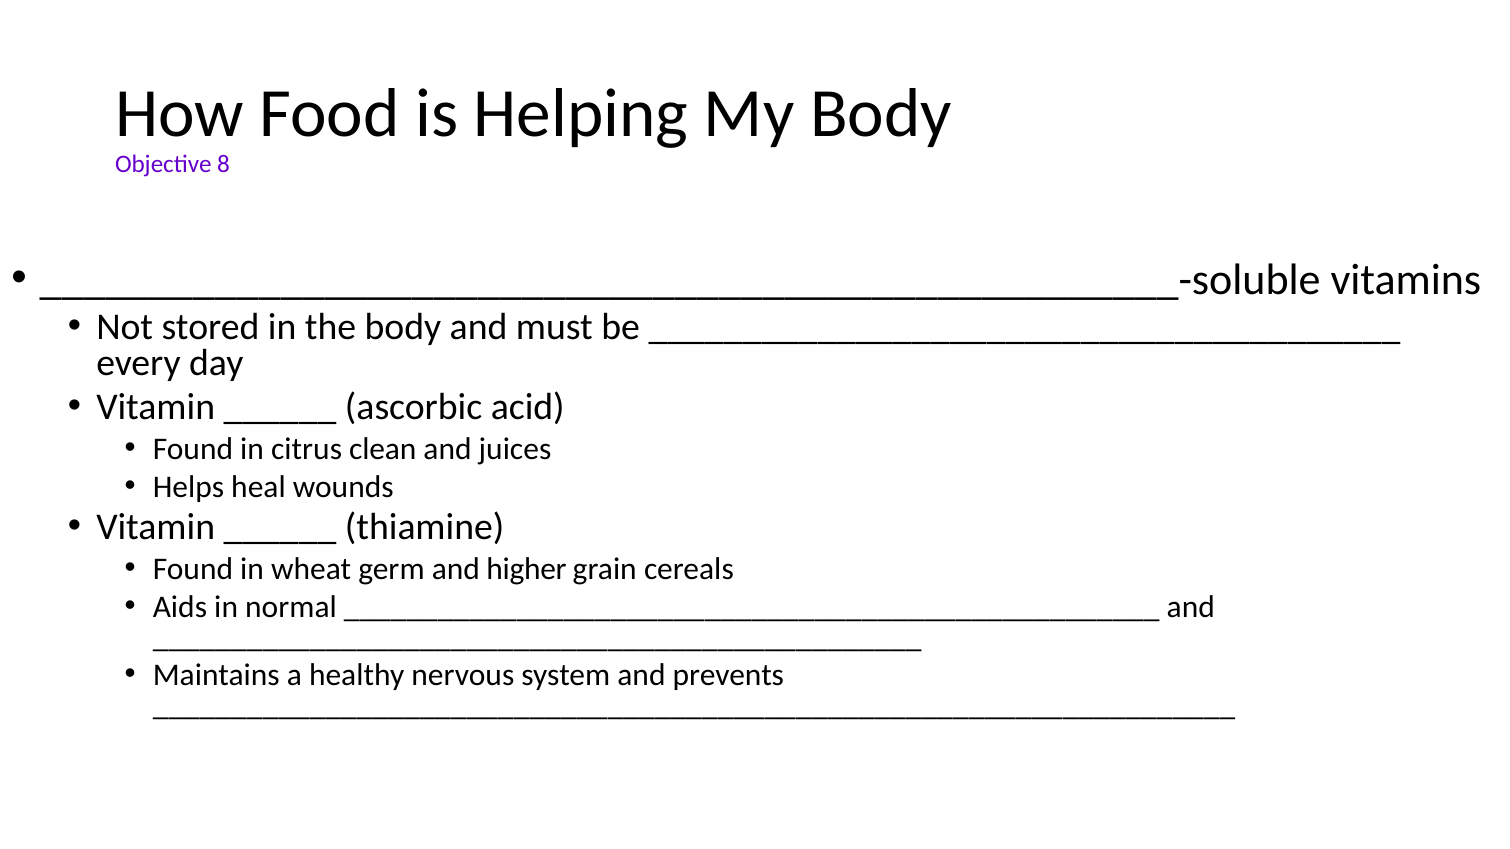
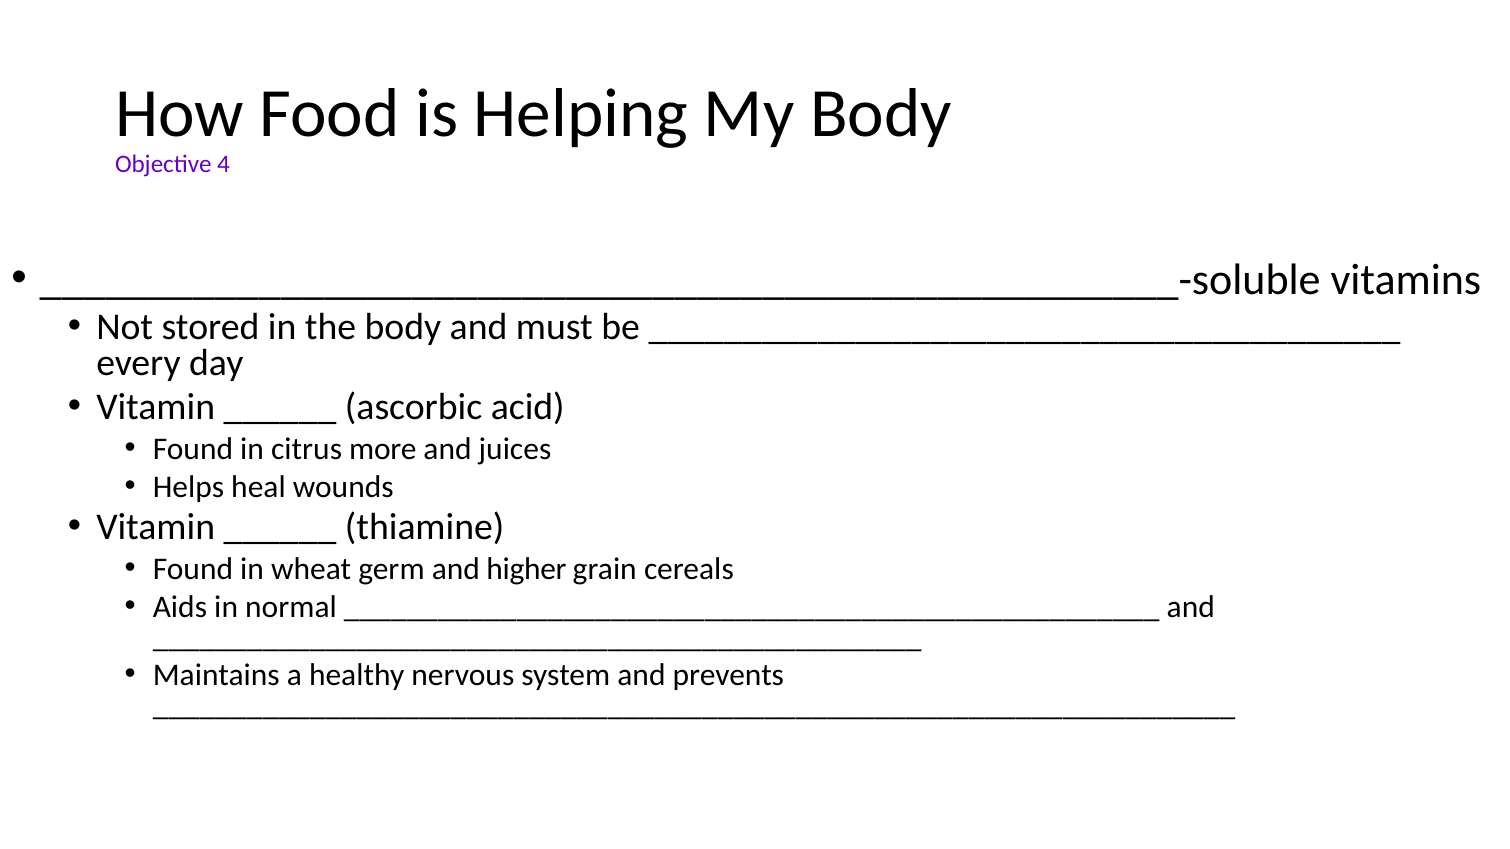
8: 8 -> 4
clean: clean -> more
